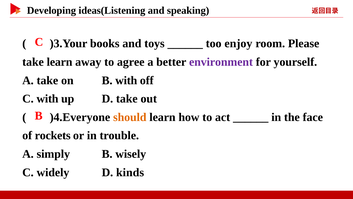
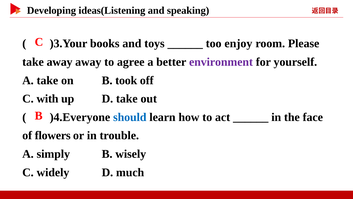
take learn: learn -> away
B with: with -> took
should colour: orange -> blue
rockets: rockets -> flowers
kinds: kinds -> much
